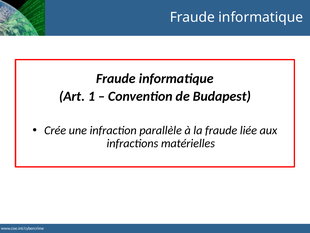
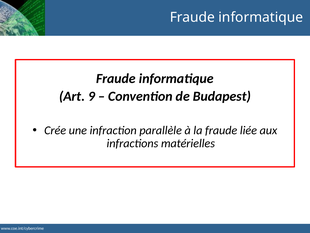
1: 1 -> 9
